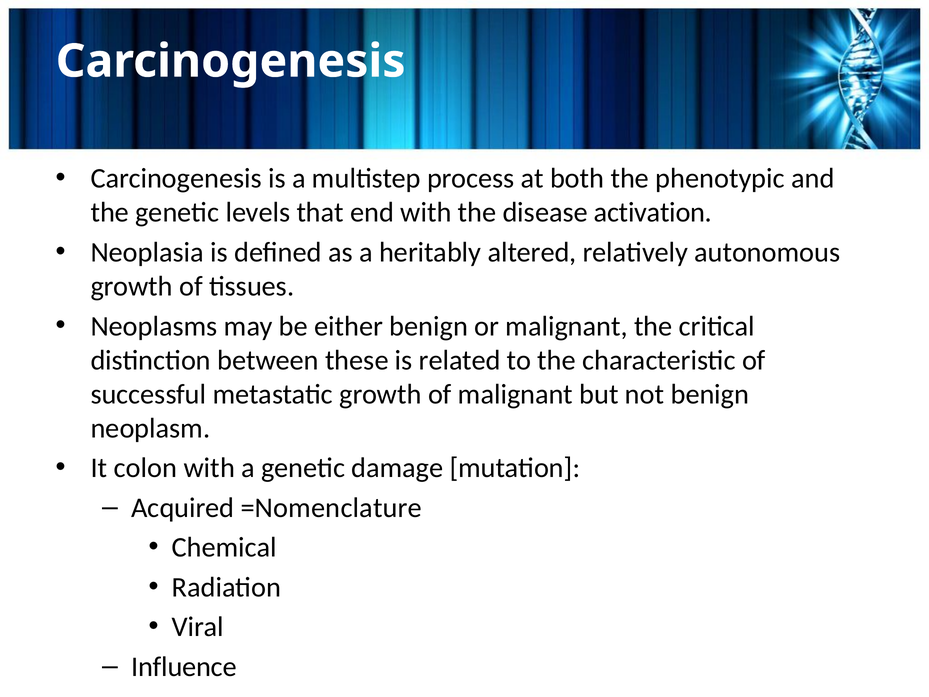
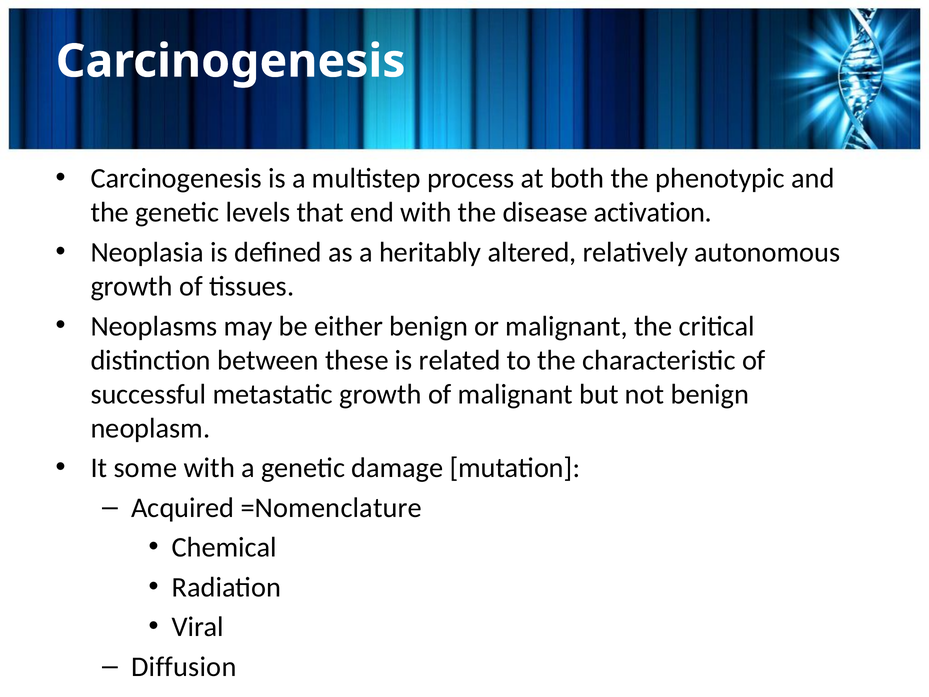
colon: colon -> some
Influence: Influence -> Diffusion
